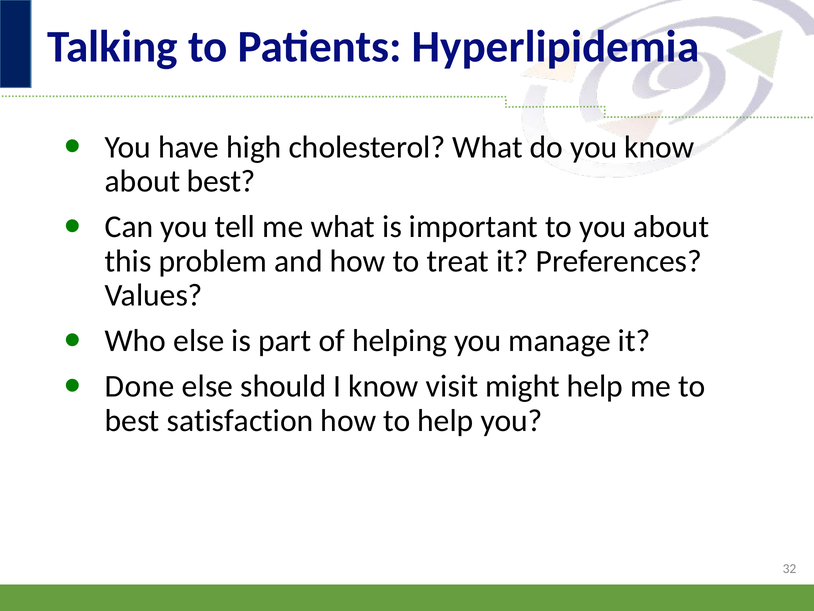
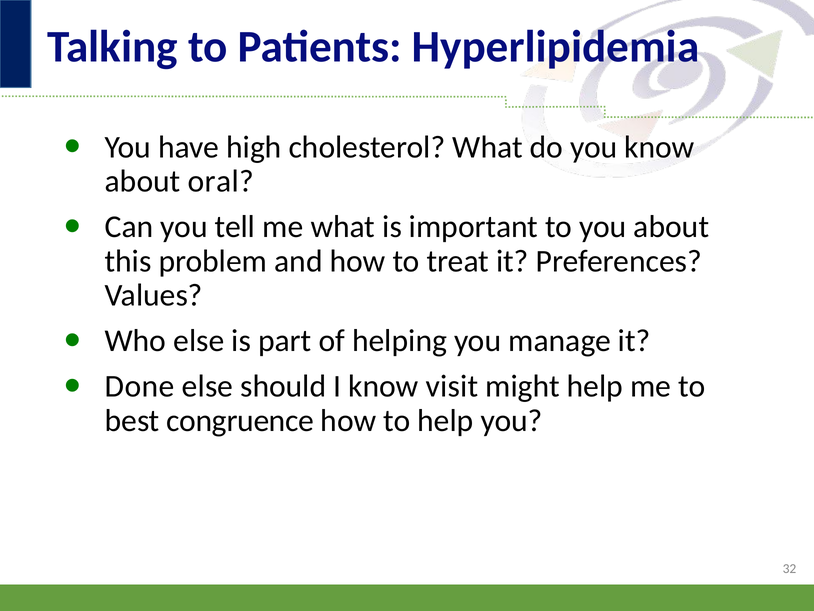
about best: best -> oral
satisfaction: satisfaction -> congruence
